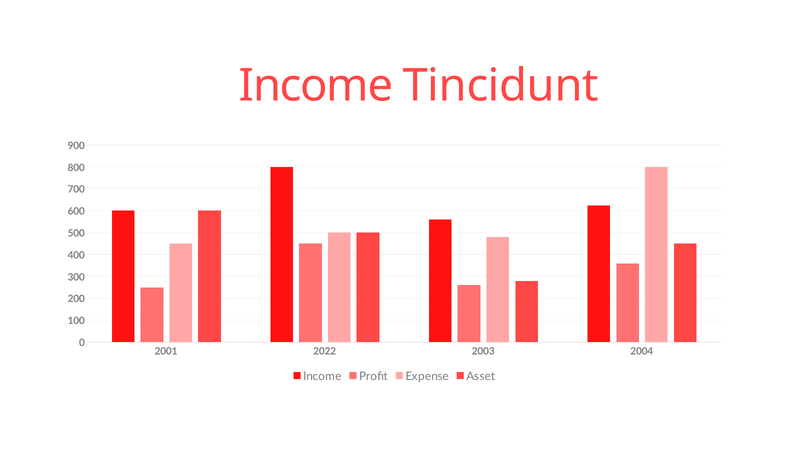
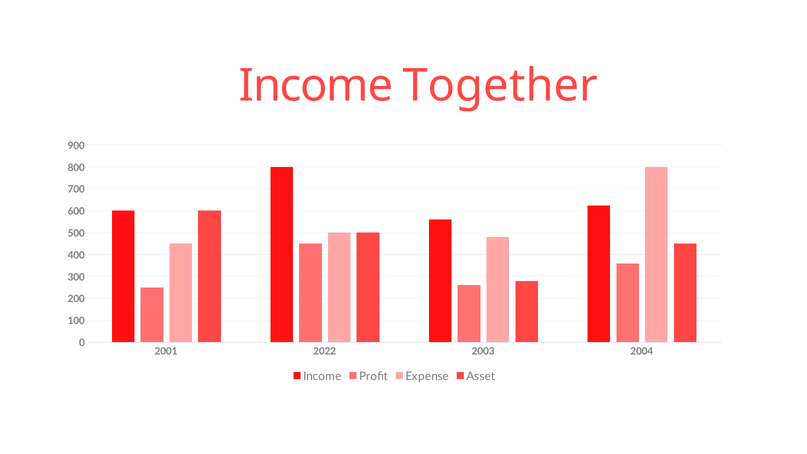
Tincidunt: Tincidunt -> Together
